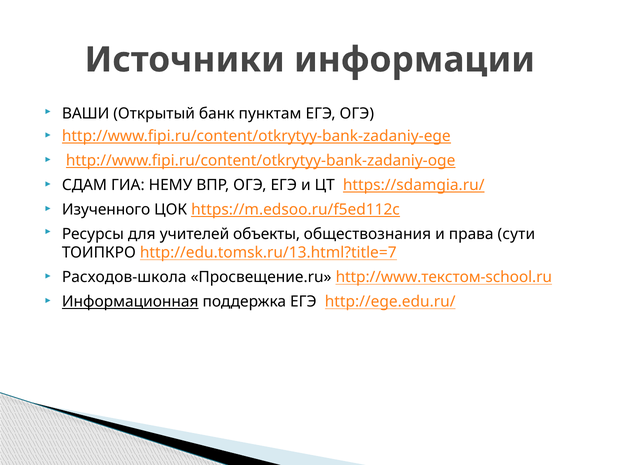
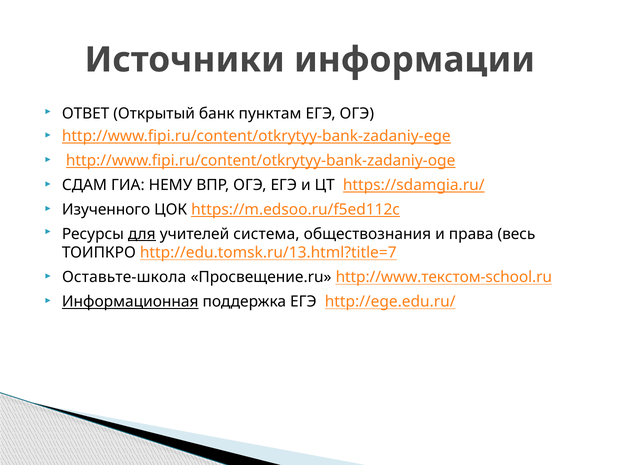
ВАШИ: ВАШИ -> ОТВЕТ
для underline: none -> present
объекты: объекты -> система
сути: сути -> весь
Расходов-школа: Расходов-школа -> Оставьте-школа
